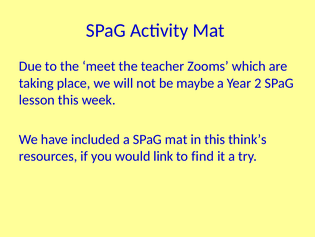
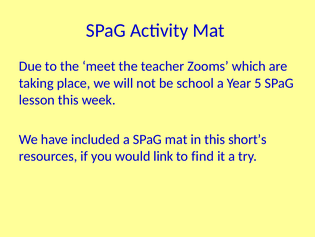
maybe: maybe -> school
2: 2 -> 5
think’s: think’s -> short’s
